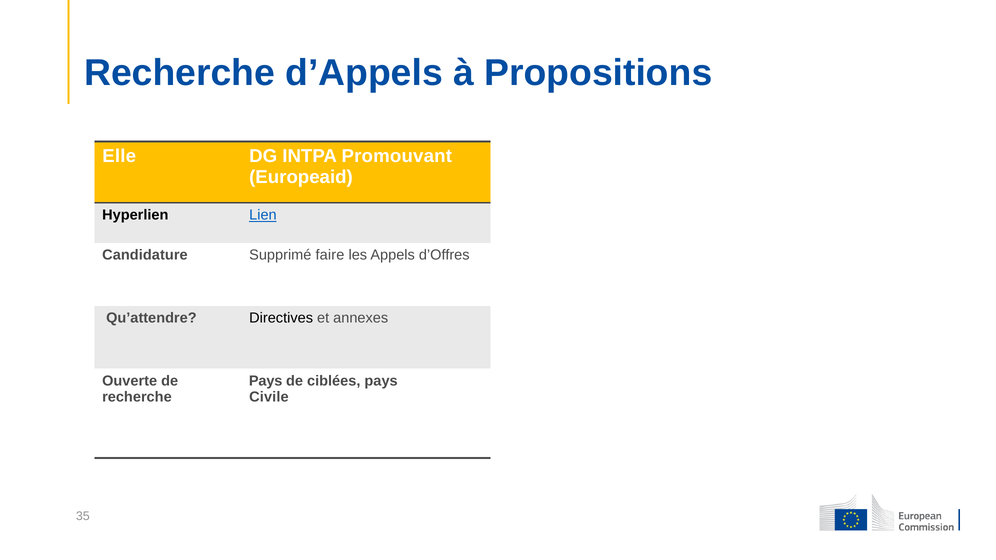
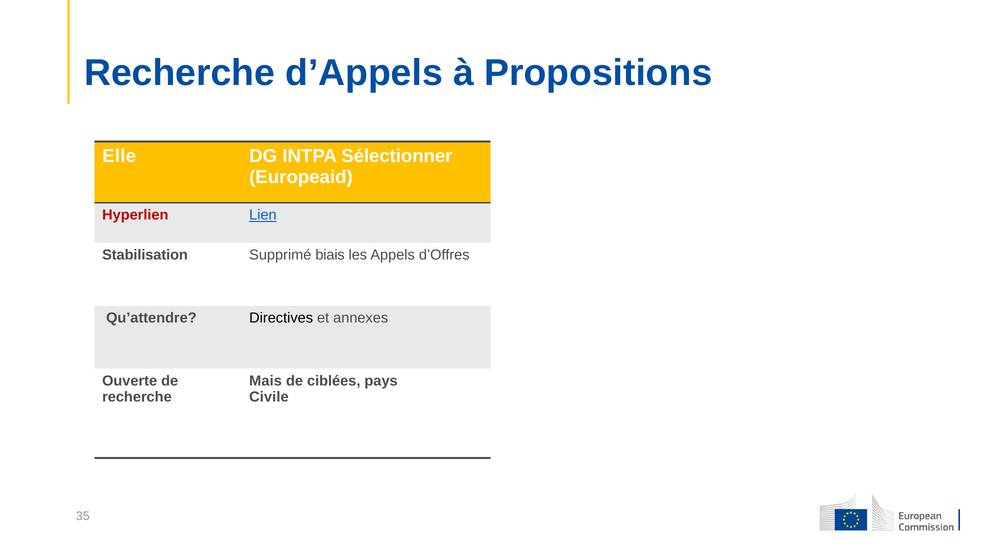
Promouvant: Promouvant -> Sélectionner
Hyperlien colour: black -> red
Candidature: Candidature -> Stabilisation
faire: faire -> biais
Pays at (266, 381): Pays -> Mais
